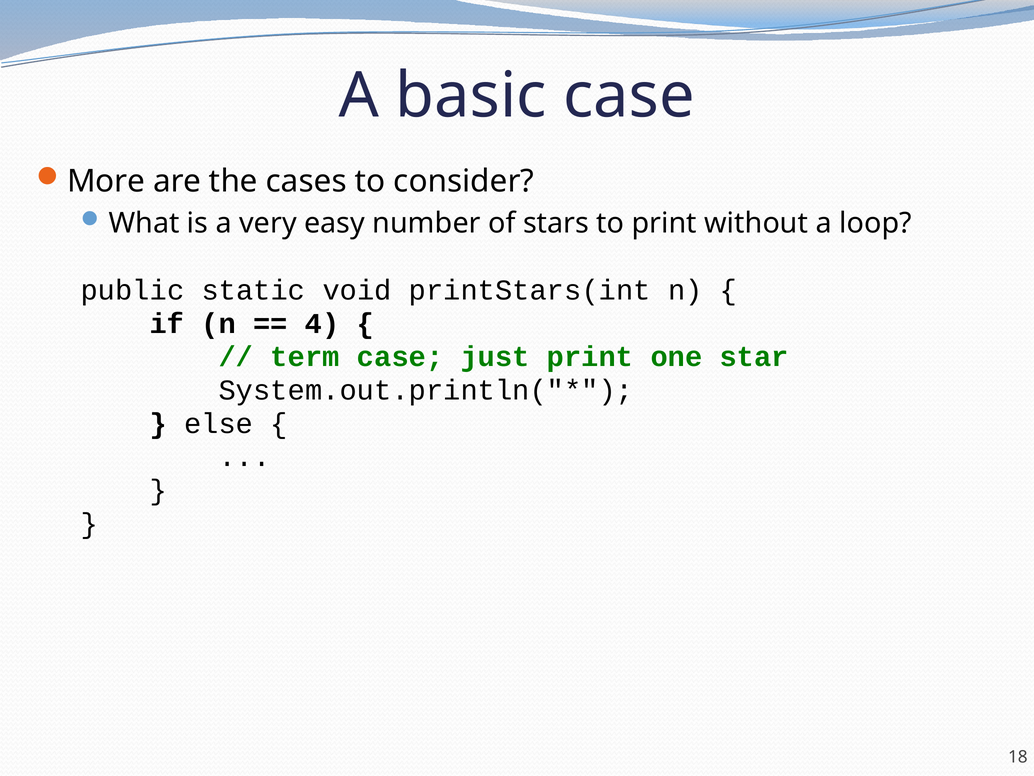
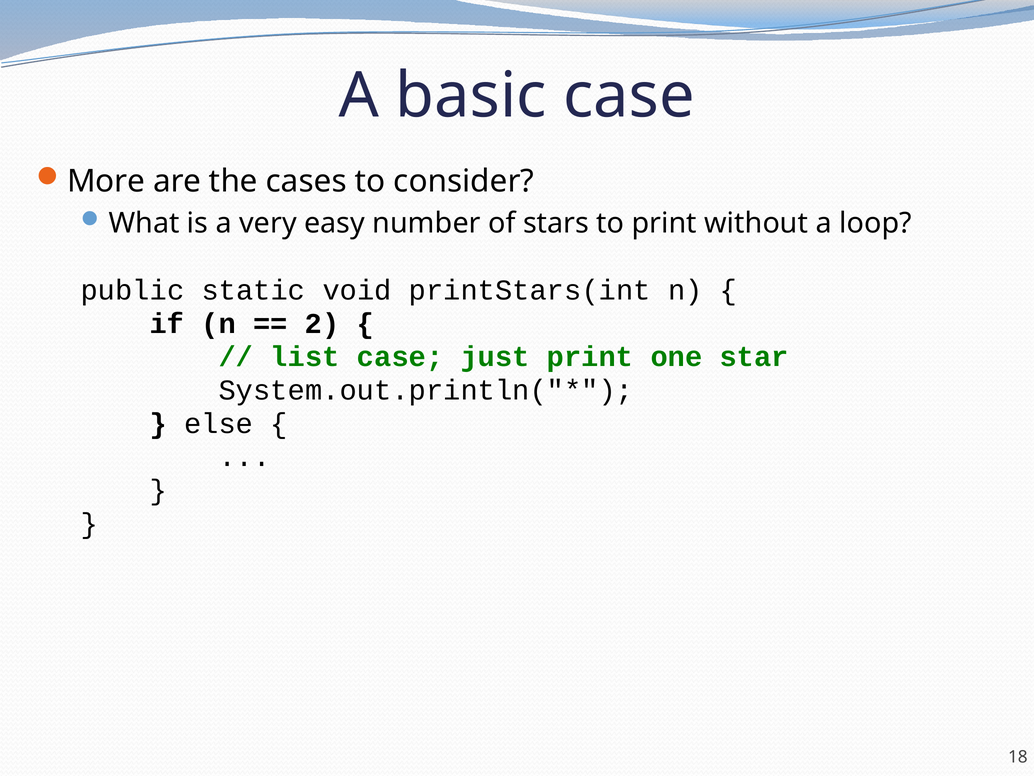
4: 4 -> 2
term: term -> list
